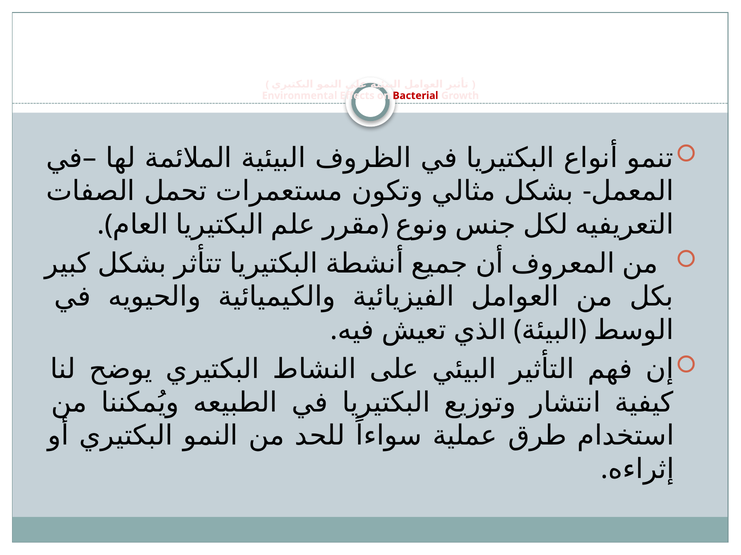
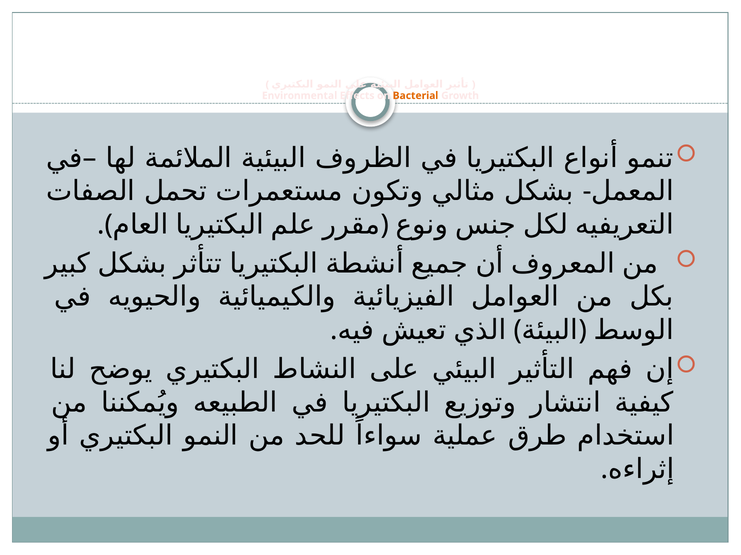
Bacterial colour: red -> orange
